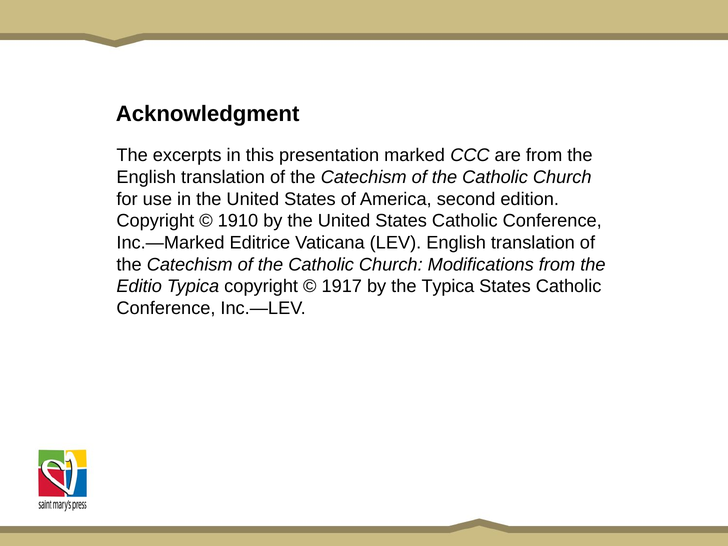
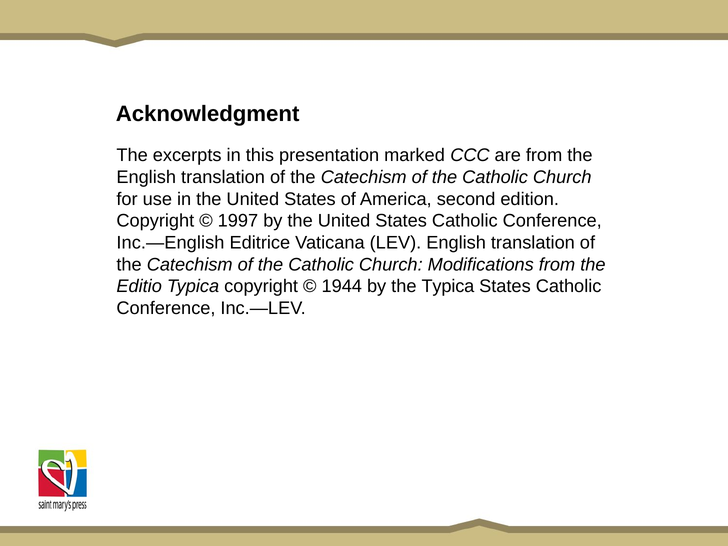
1910: 1910 -> 1997
Inc.—Marked: Inc.—Marked -> Inc.—English
1917: 1917 -> 1944
